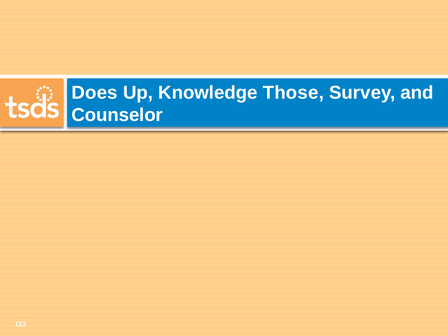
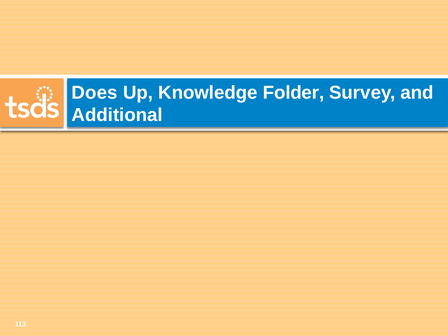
Those: Those -> Folder
Counselor: Counselor -> Additional
